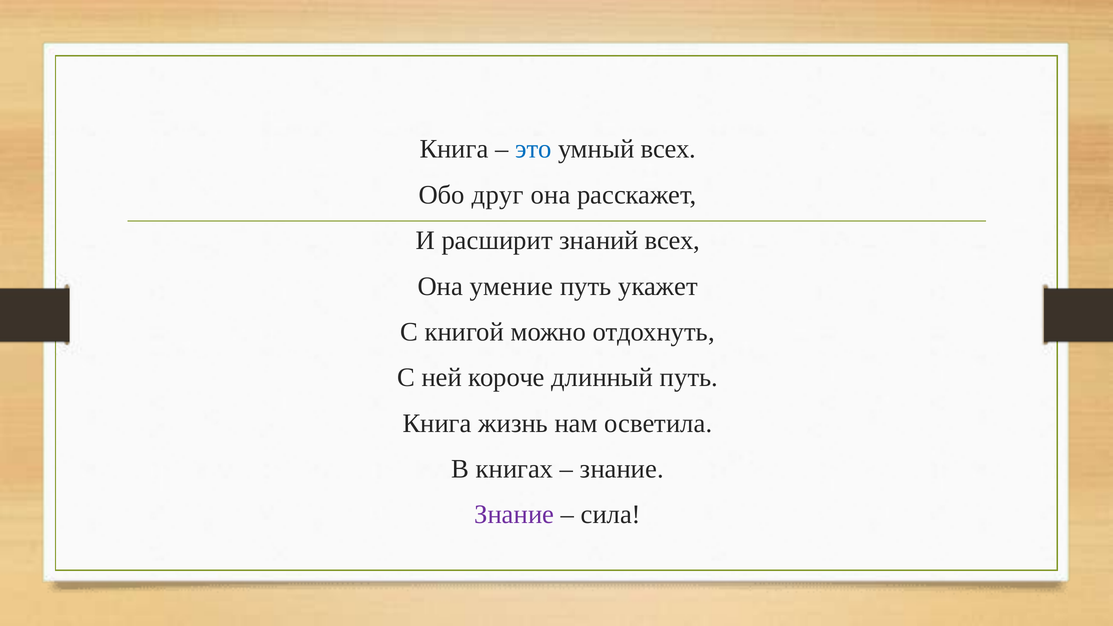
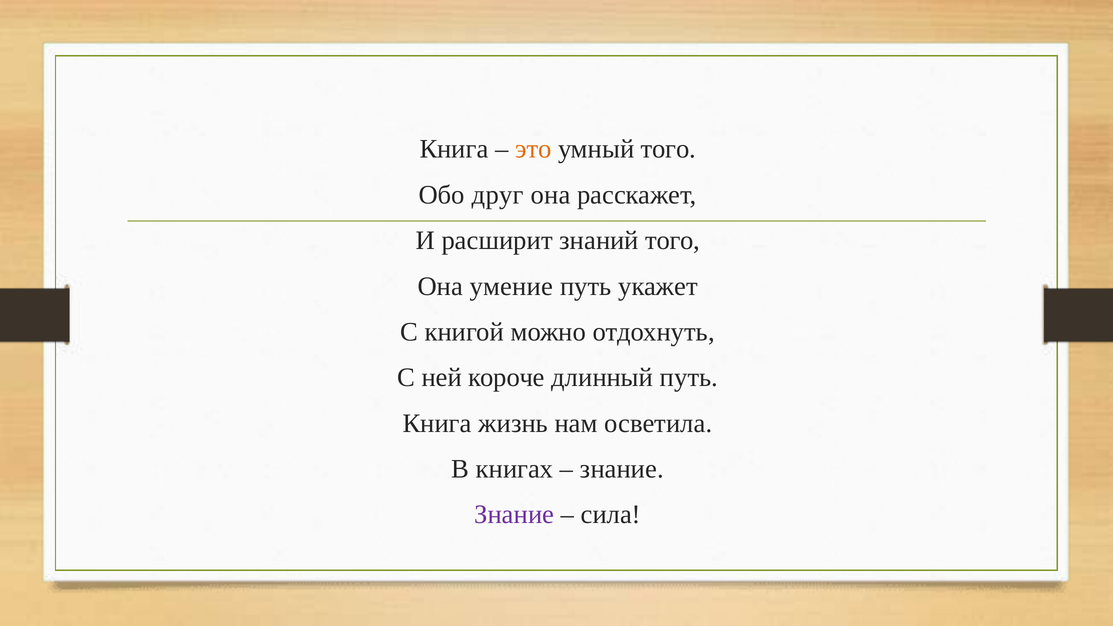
это colour: blue -> orange
умный всех: всех -> того
знаний всех: всех -> того
